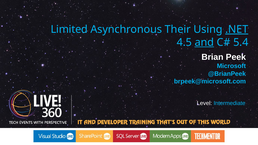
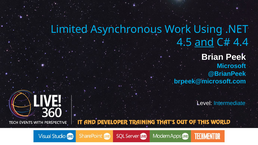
Their: Their -> Work
.NET underline: present -> none
5.4: 5.4 -> 4.4
